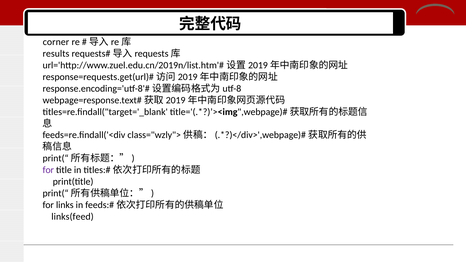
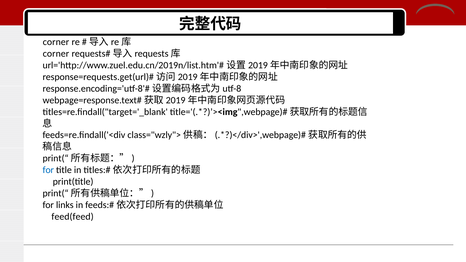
results at (56, 54): results -> corner
for at (48, 170) colour: purple -> blue
links(feed: links(feed -> feed(feed
